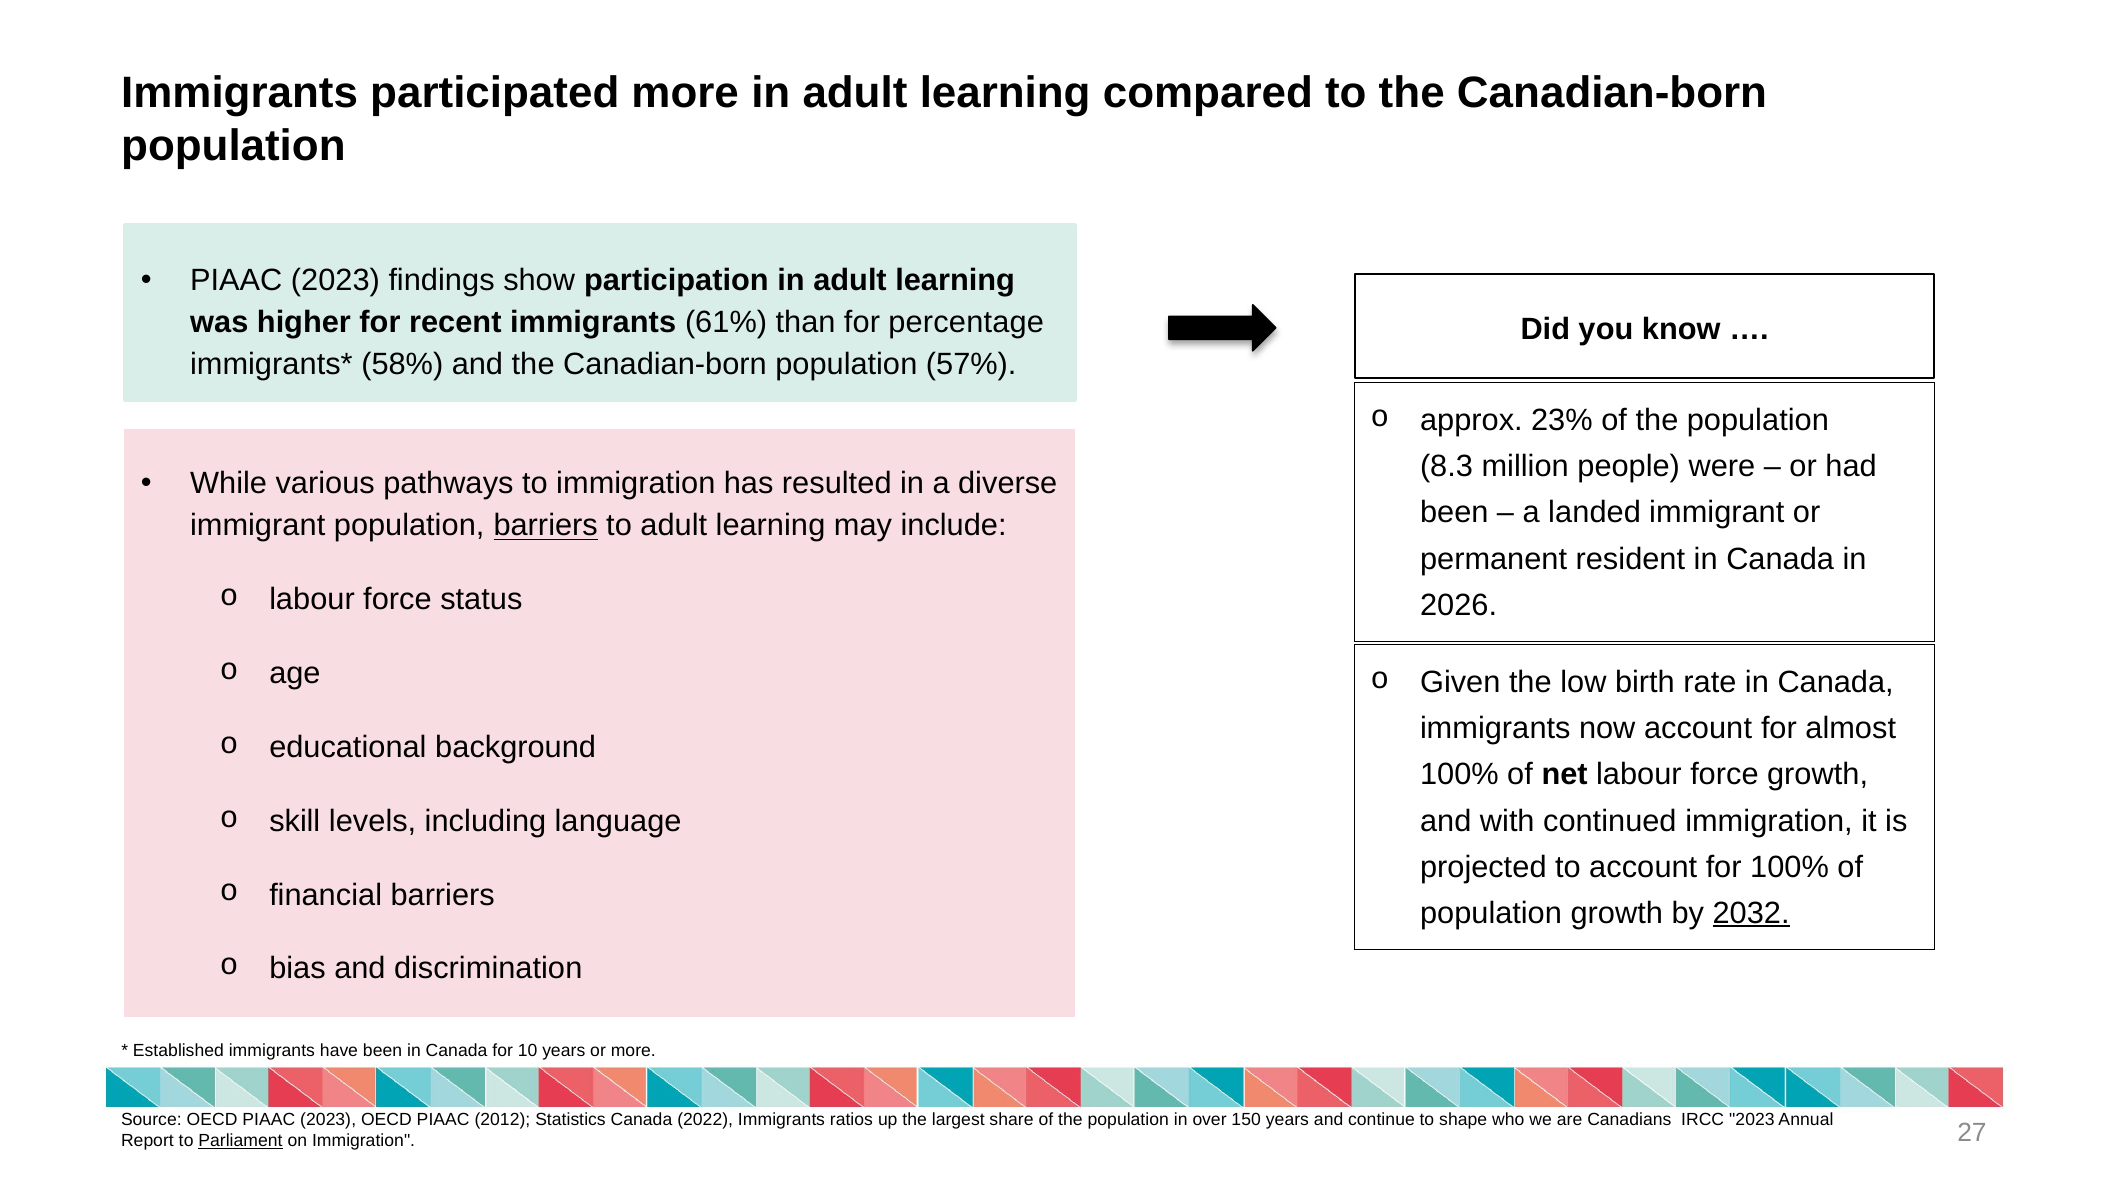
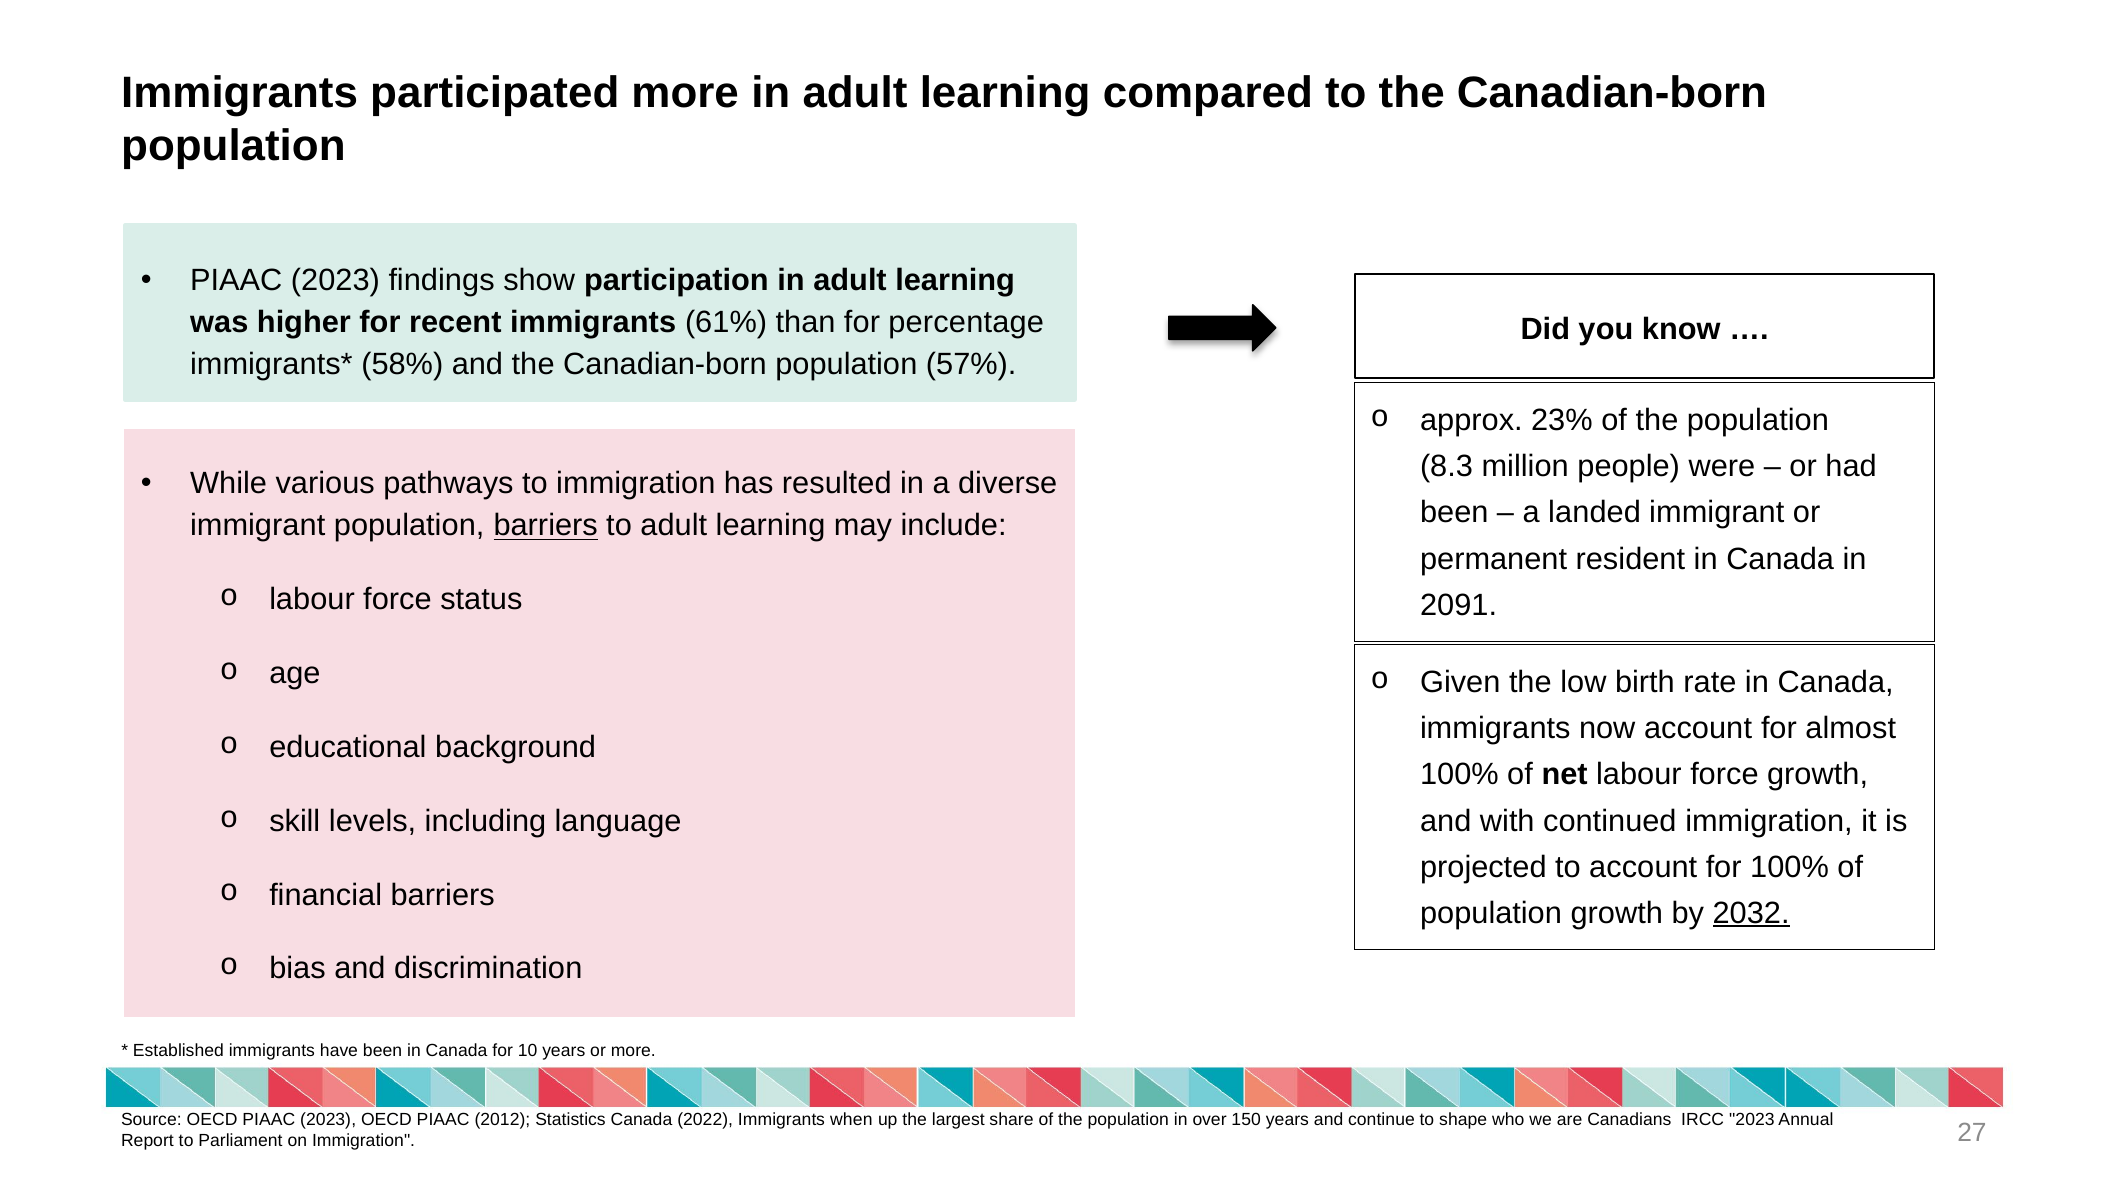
2026: 2026 -> 2091
ratios: ratios -> when
Parliament underline: present -> none
